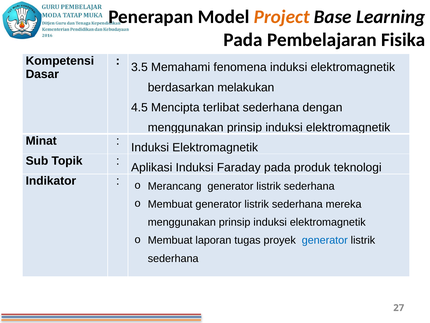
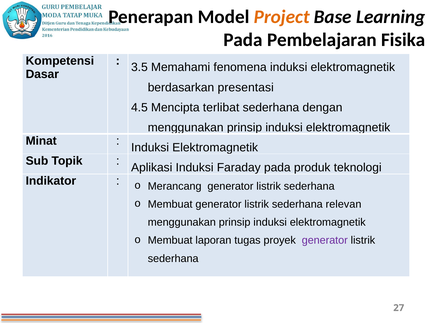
melakukan: melakukan -> presentasi
mereka: mereka -> relevan
generator at (325, 240) colour: blue -> purple
